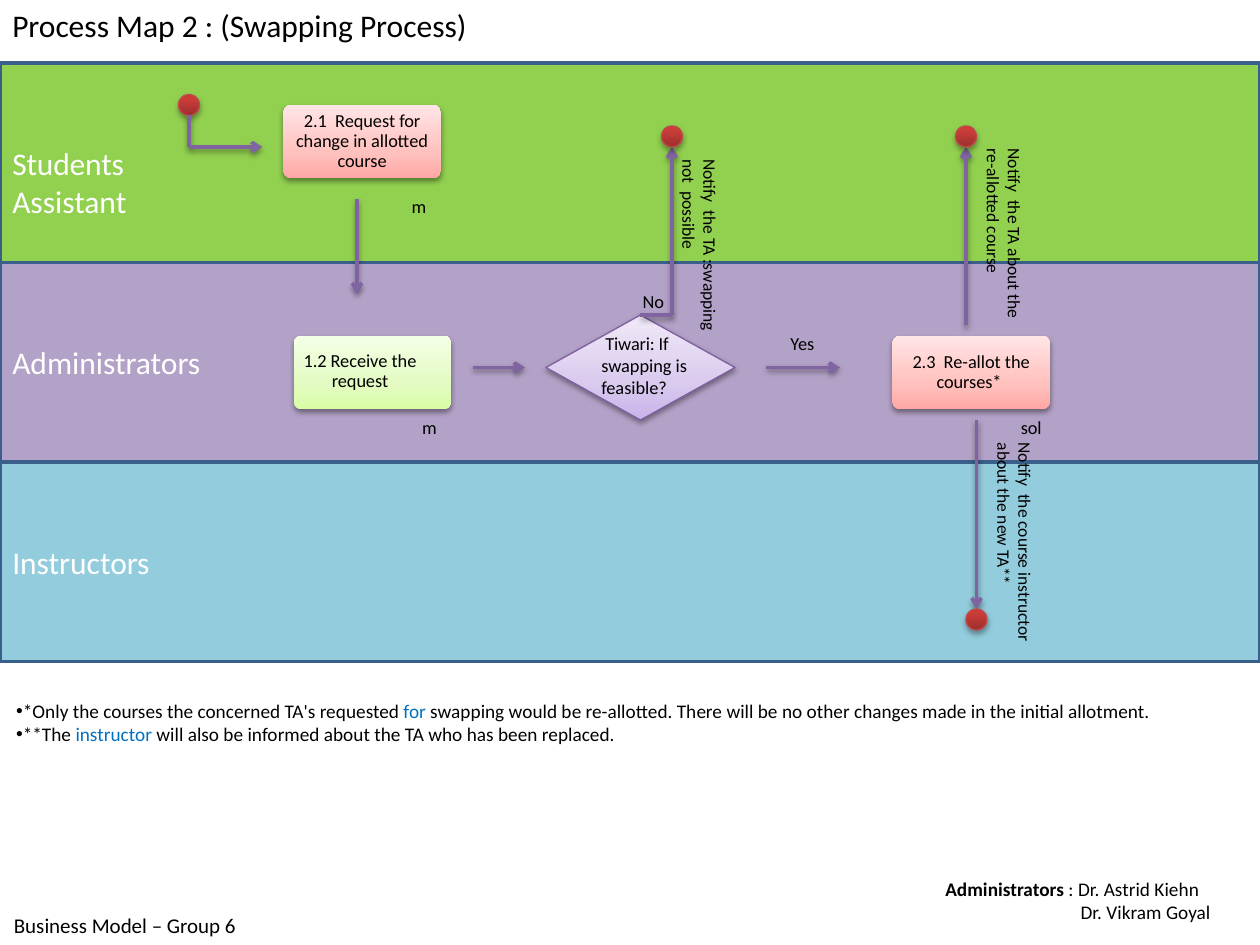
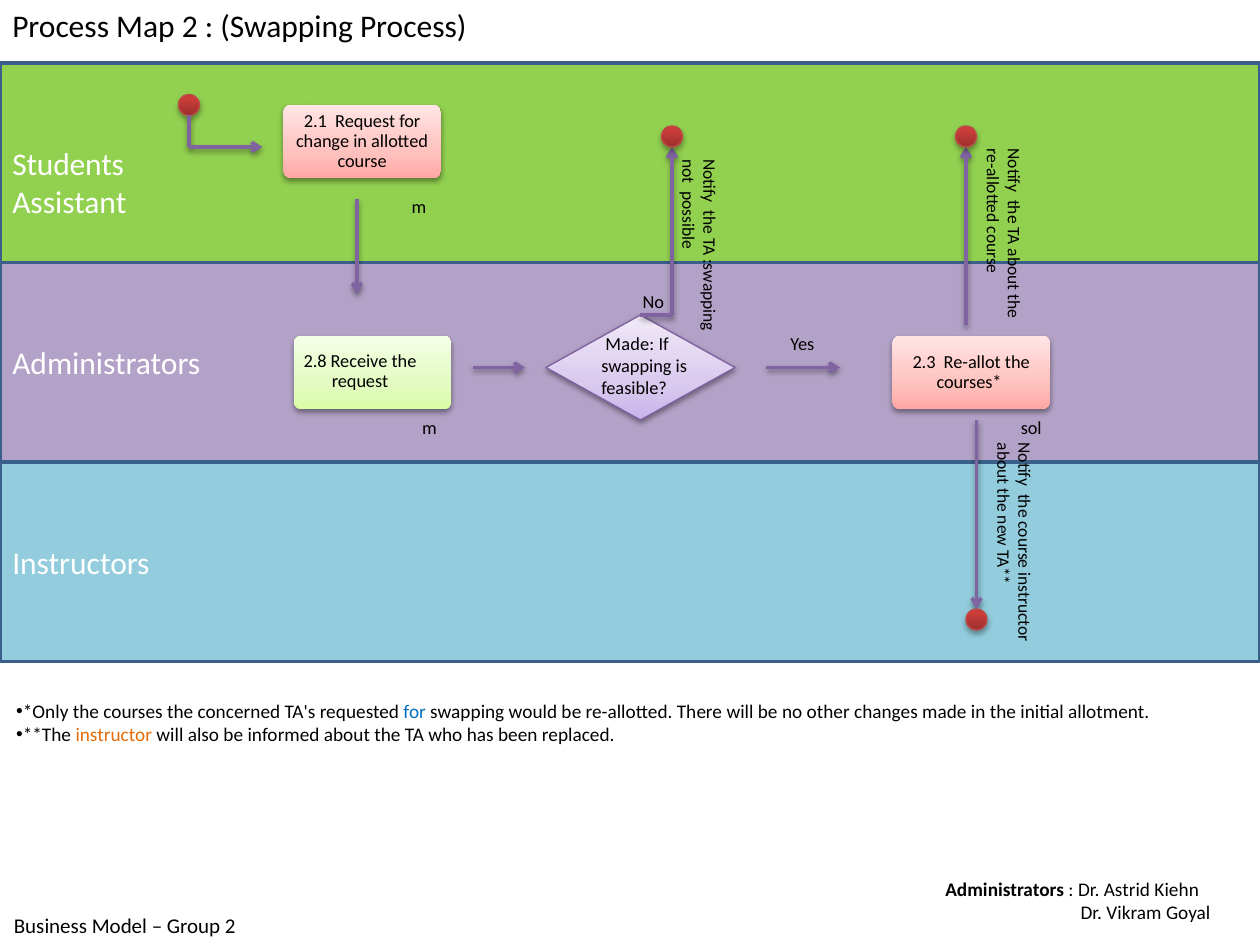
Tiwari at (630, 344): Tiwari -> Made
1.2: 1.2 -> 2.8
instructor colour: blue -> orange
Group 6: 6 -> 2
